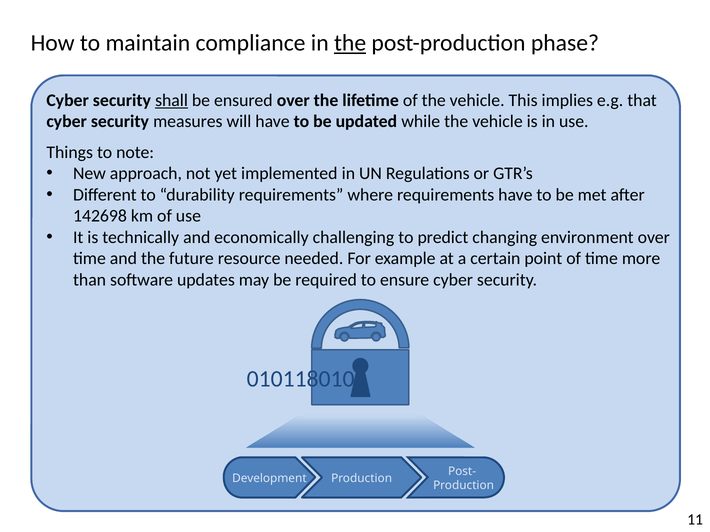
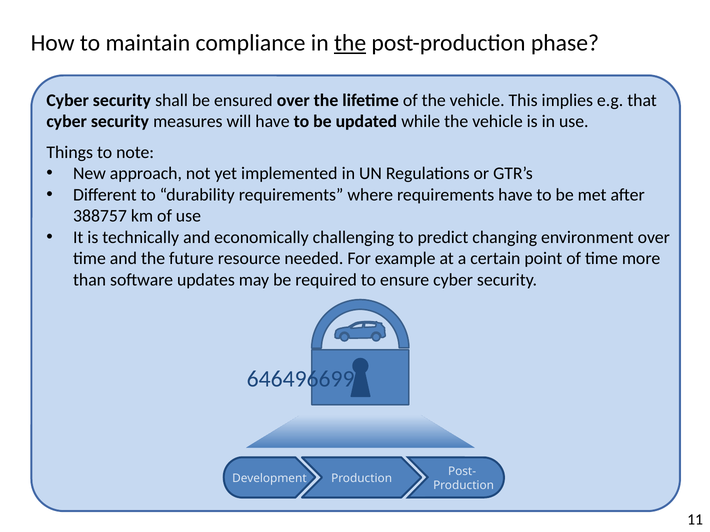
shall underline: present -> none
142698: 142698 -> 388757
010118010: 010118010 -> 646496699
